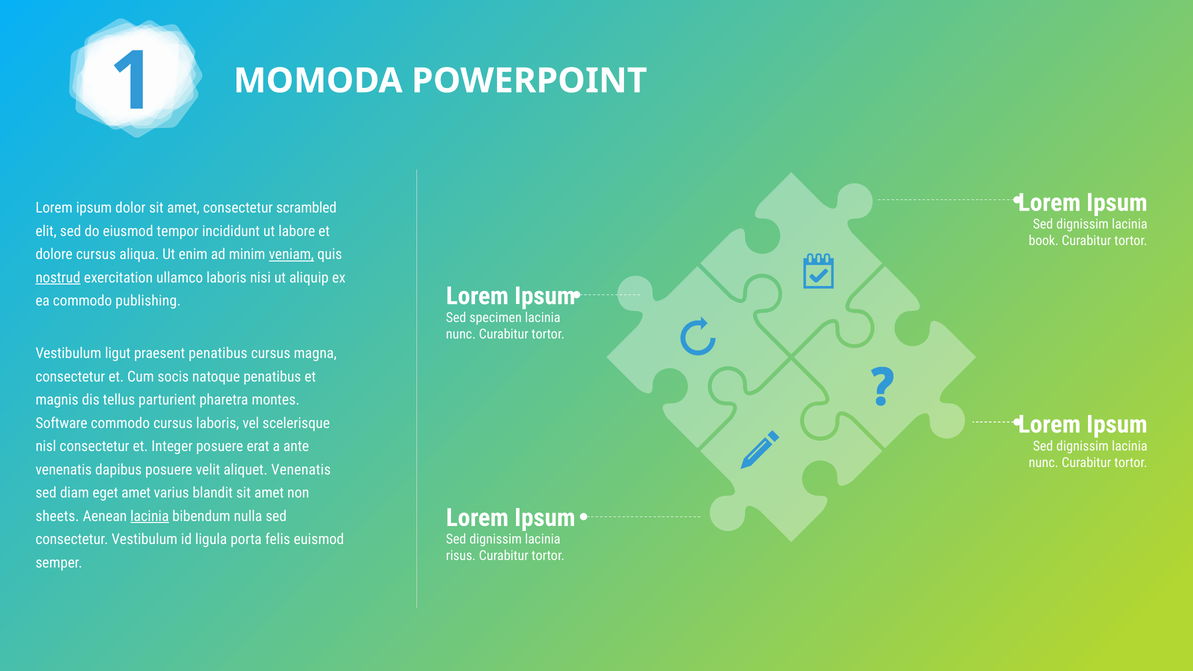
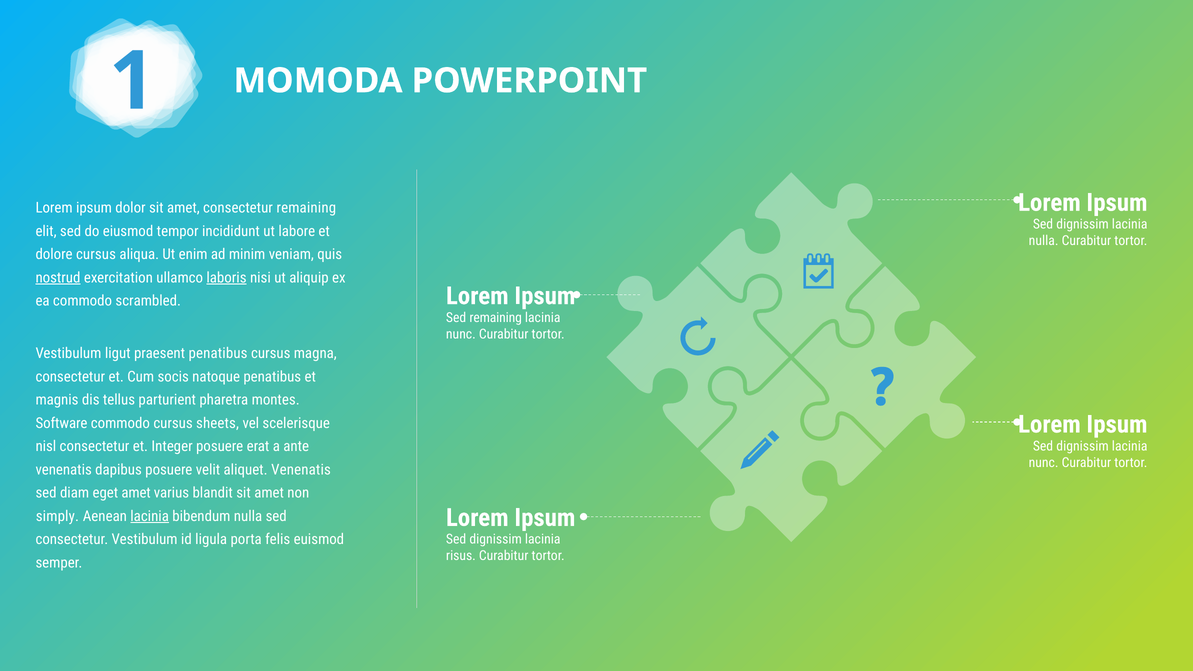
consectetur scrambled: scrambled -> remaining
book at (1044, 241): book -> nulla
veniam underline: present -> none
laboris at (226, 278) underline: none -> present
publishing: publishing -> scrambled
Sed specimen: specimen -> remaining
cursus laboris: laboris -> sheets
sheets: sheets -> simply
